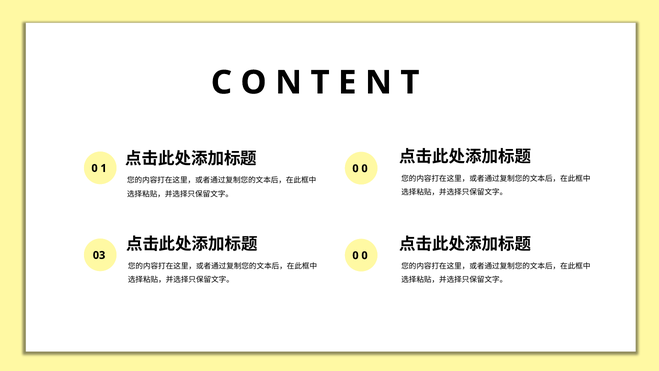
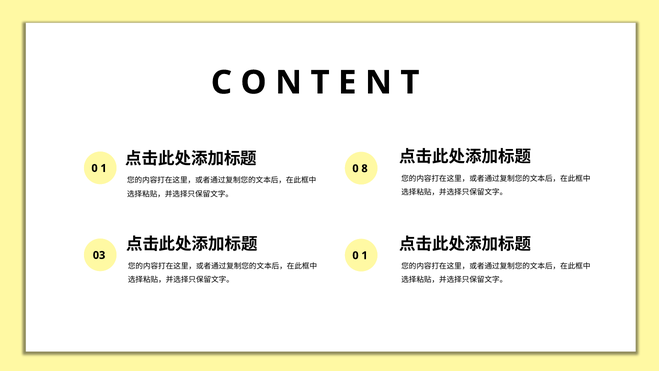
0 at (365, 168): 0 -> 8
0 at (365, 255): 0 -> 1
